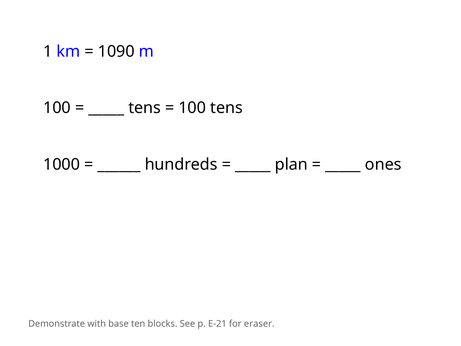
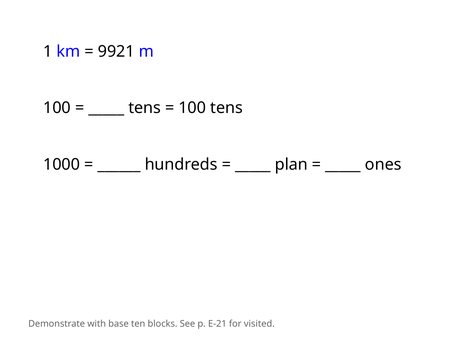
1090: 1090 -> 9921
eraser: eraser -> visited
